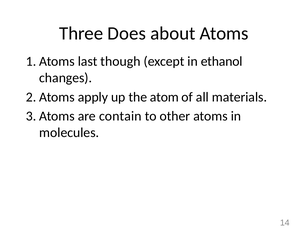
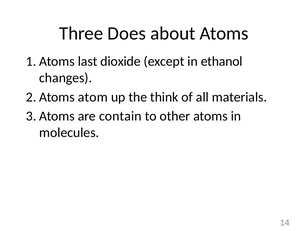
though: though -> dioxide
apply: apply -> atom
atom: atom -> think
